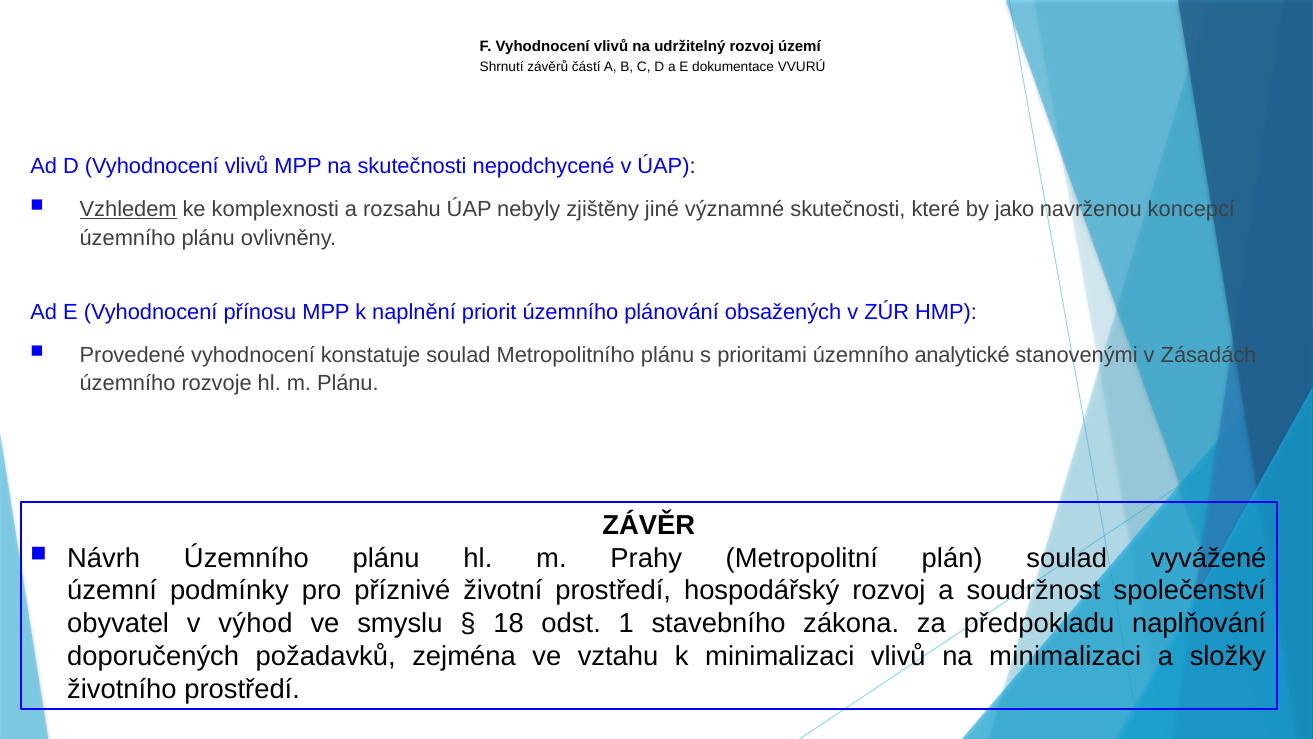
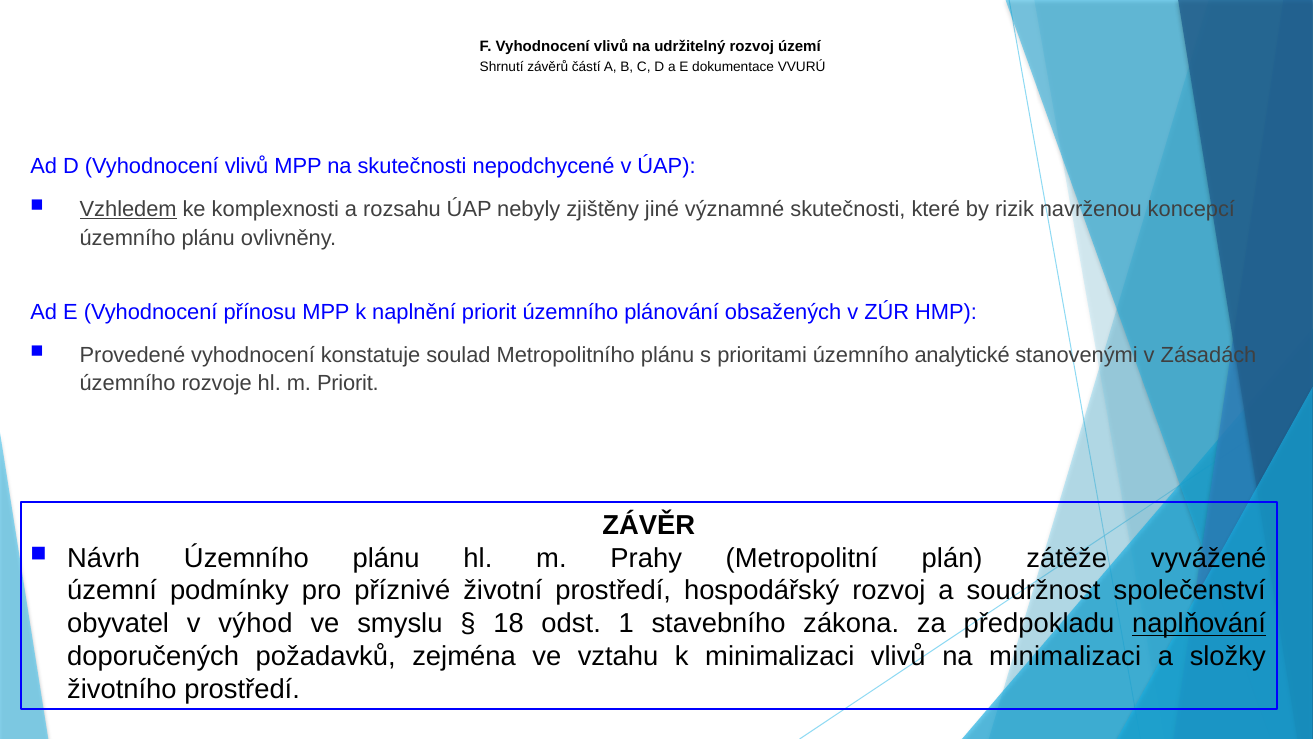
jako: jako -> rizik
m Plánu: Plánu -> Priorit
plán soulad: soulad -> zátěže
naplňování underline: none -> present
